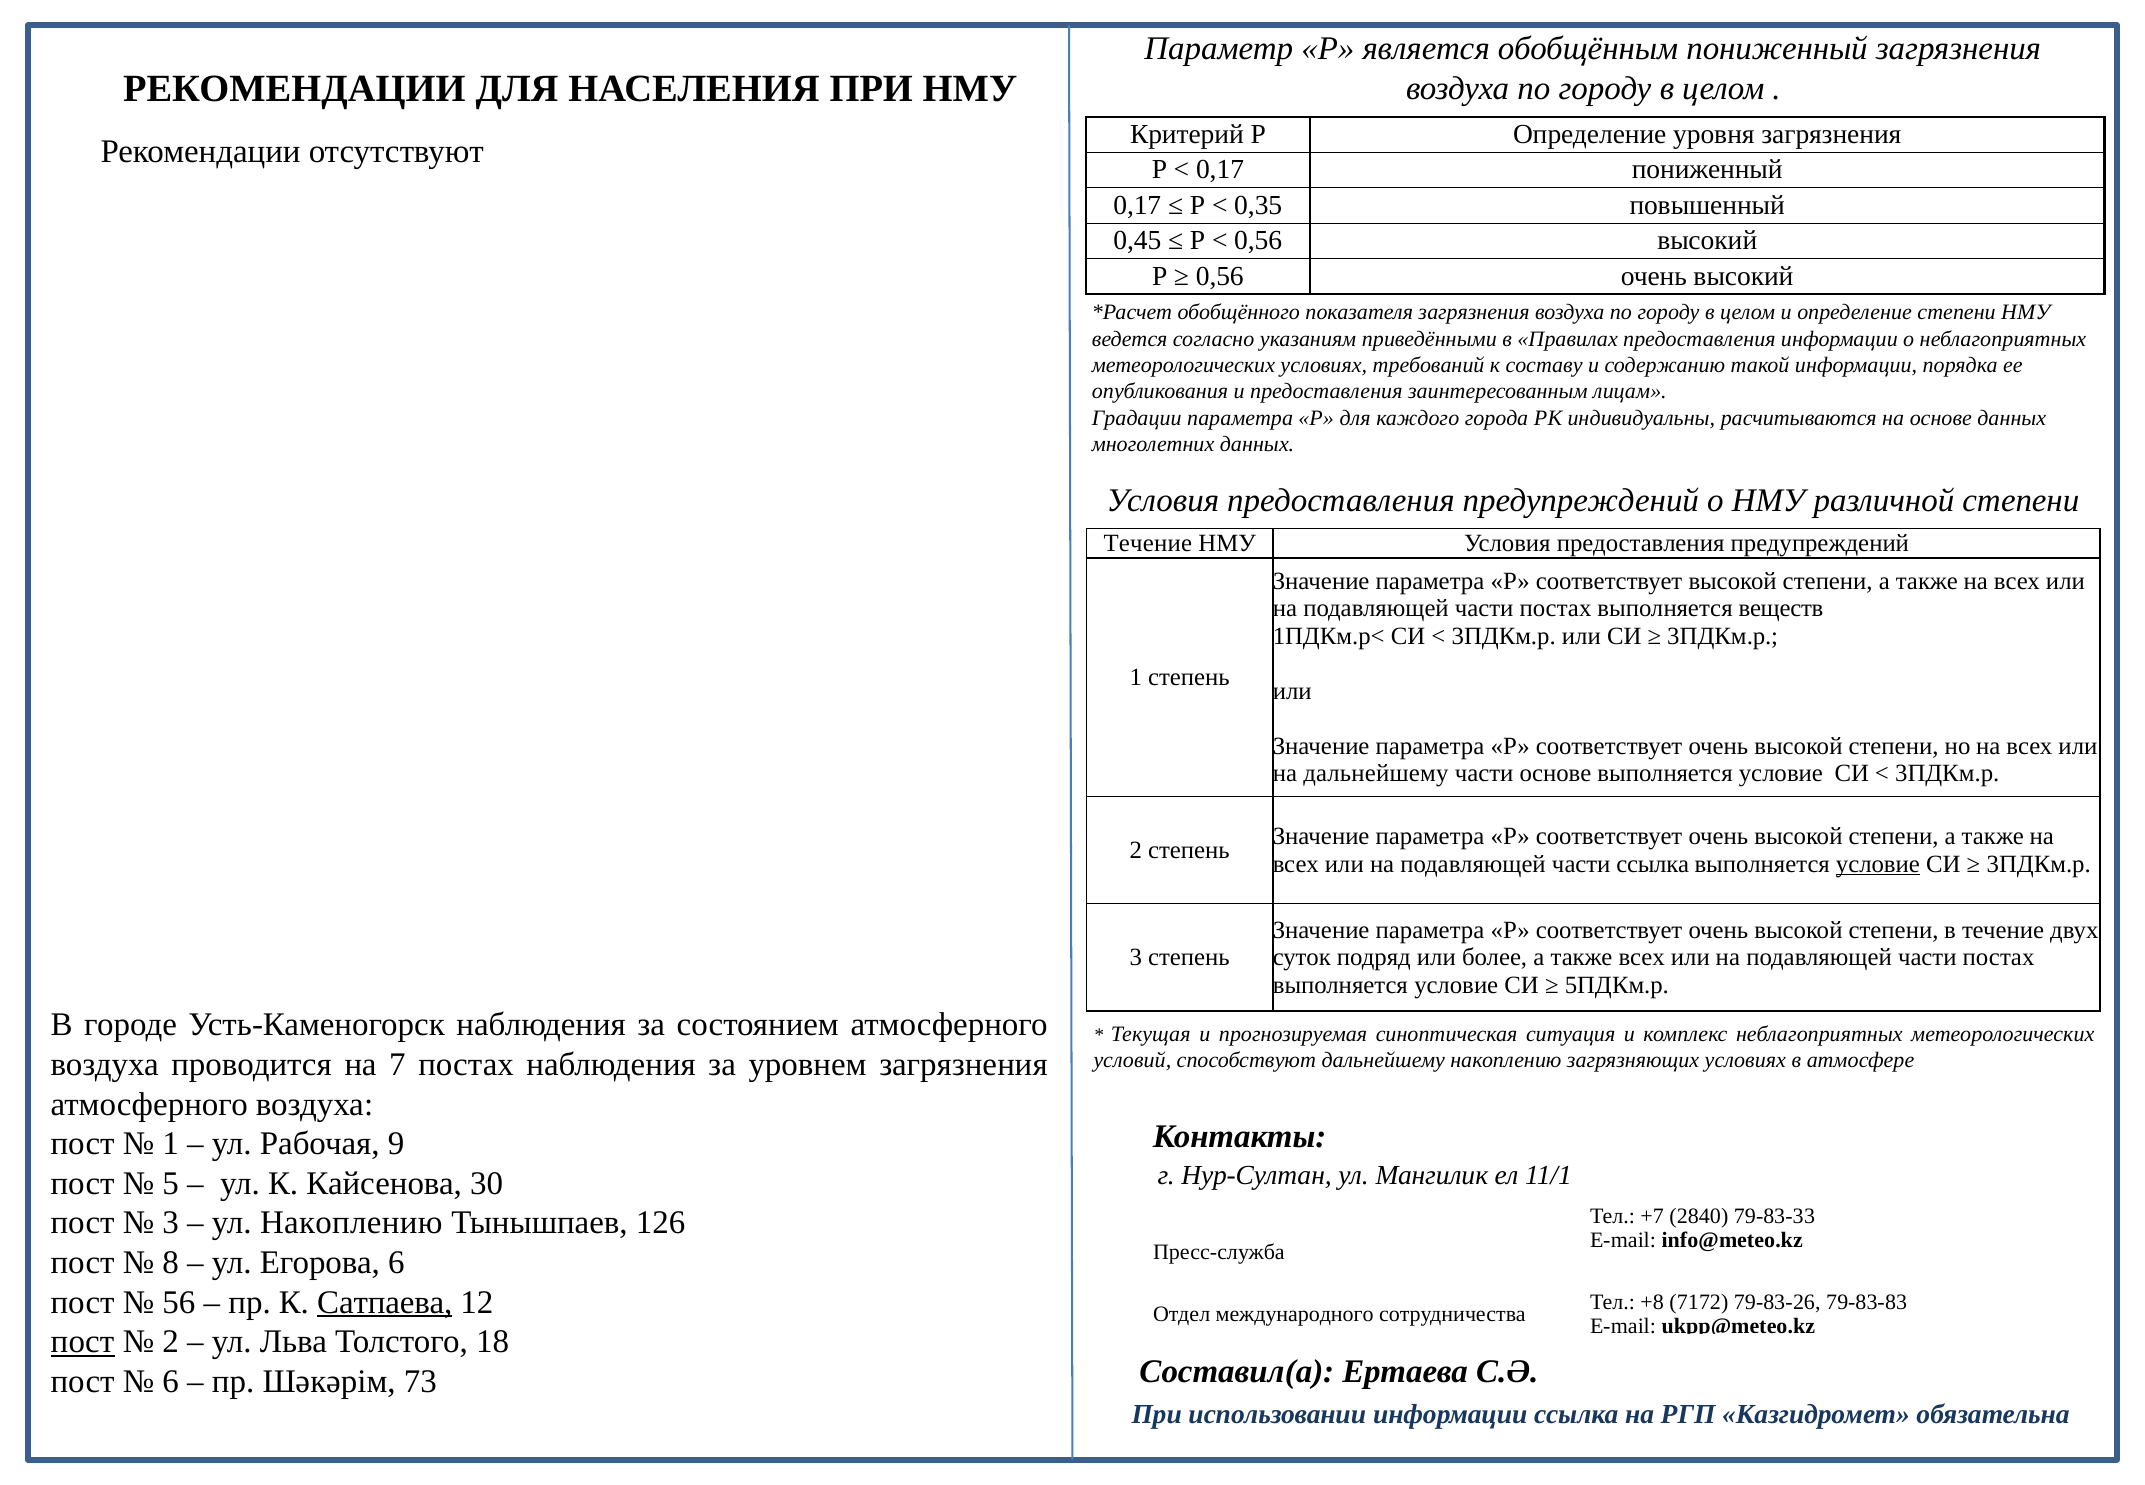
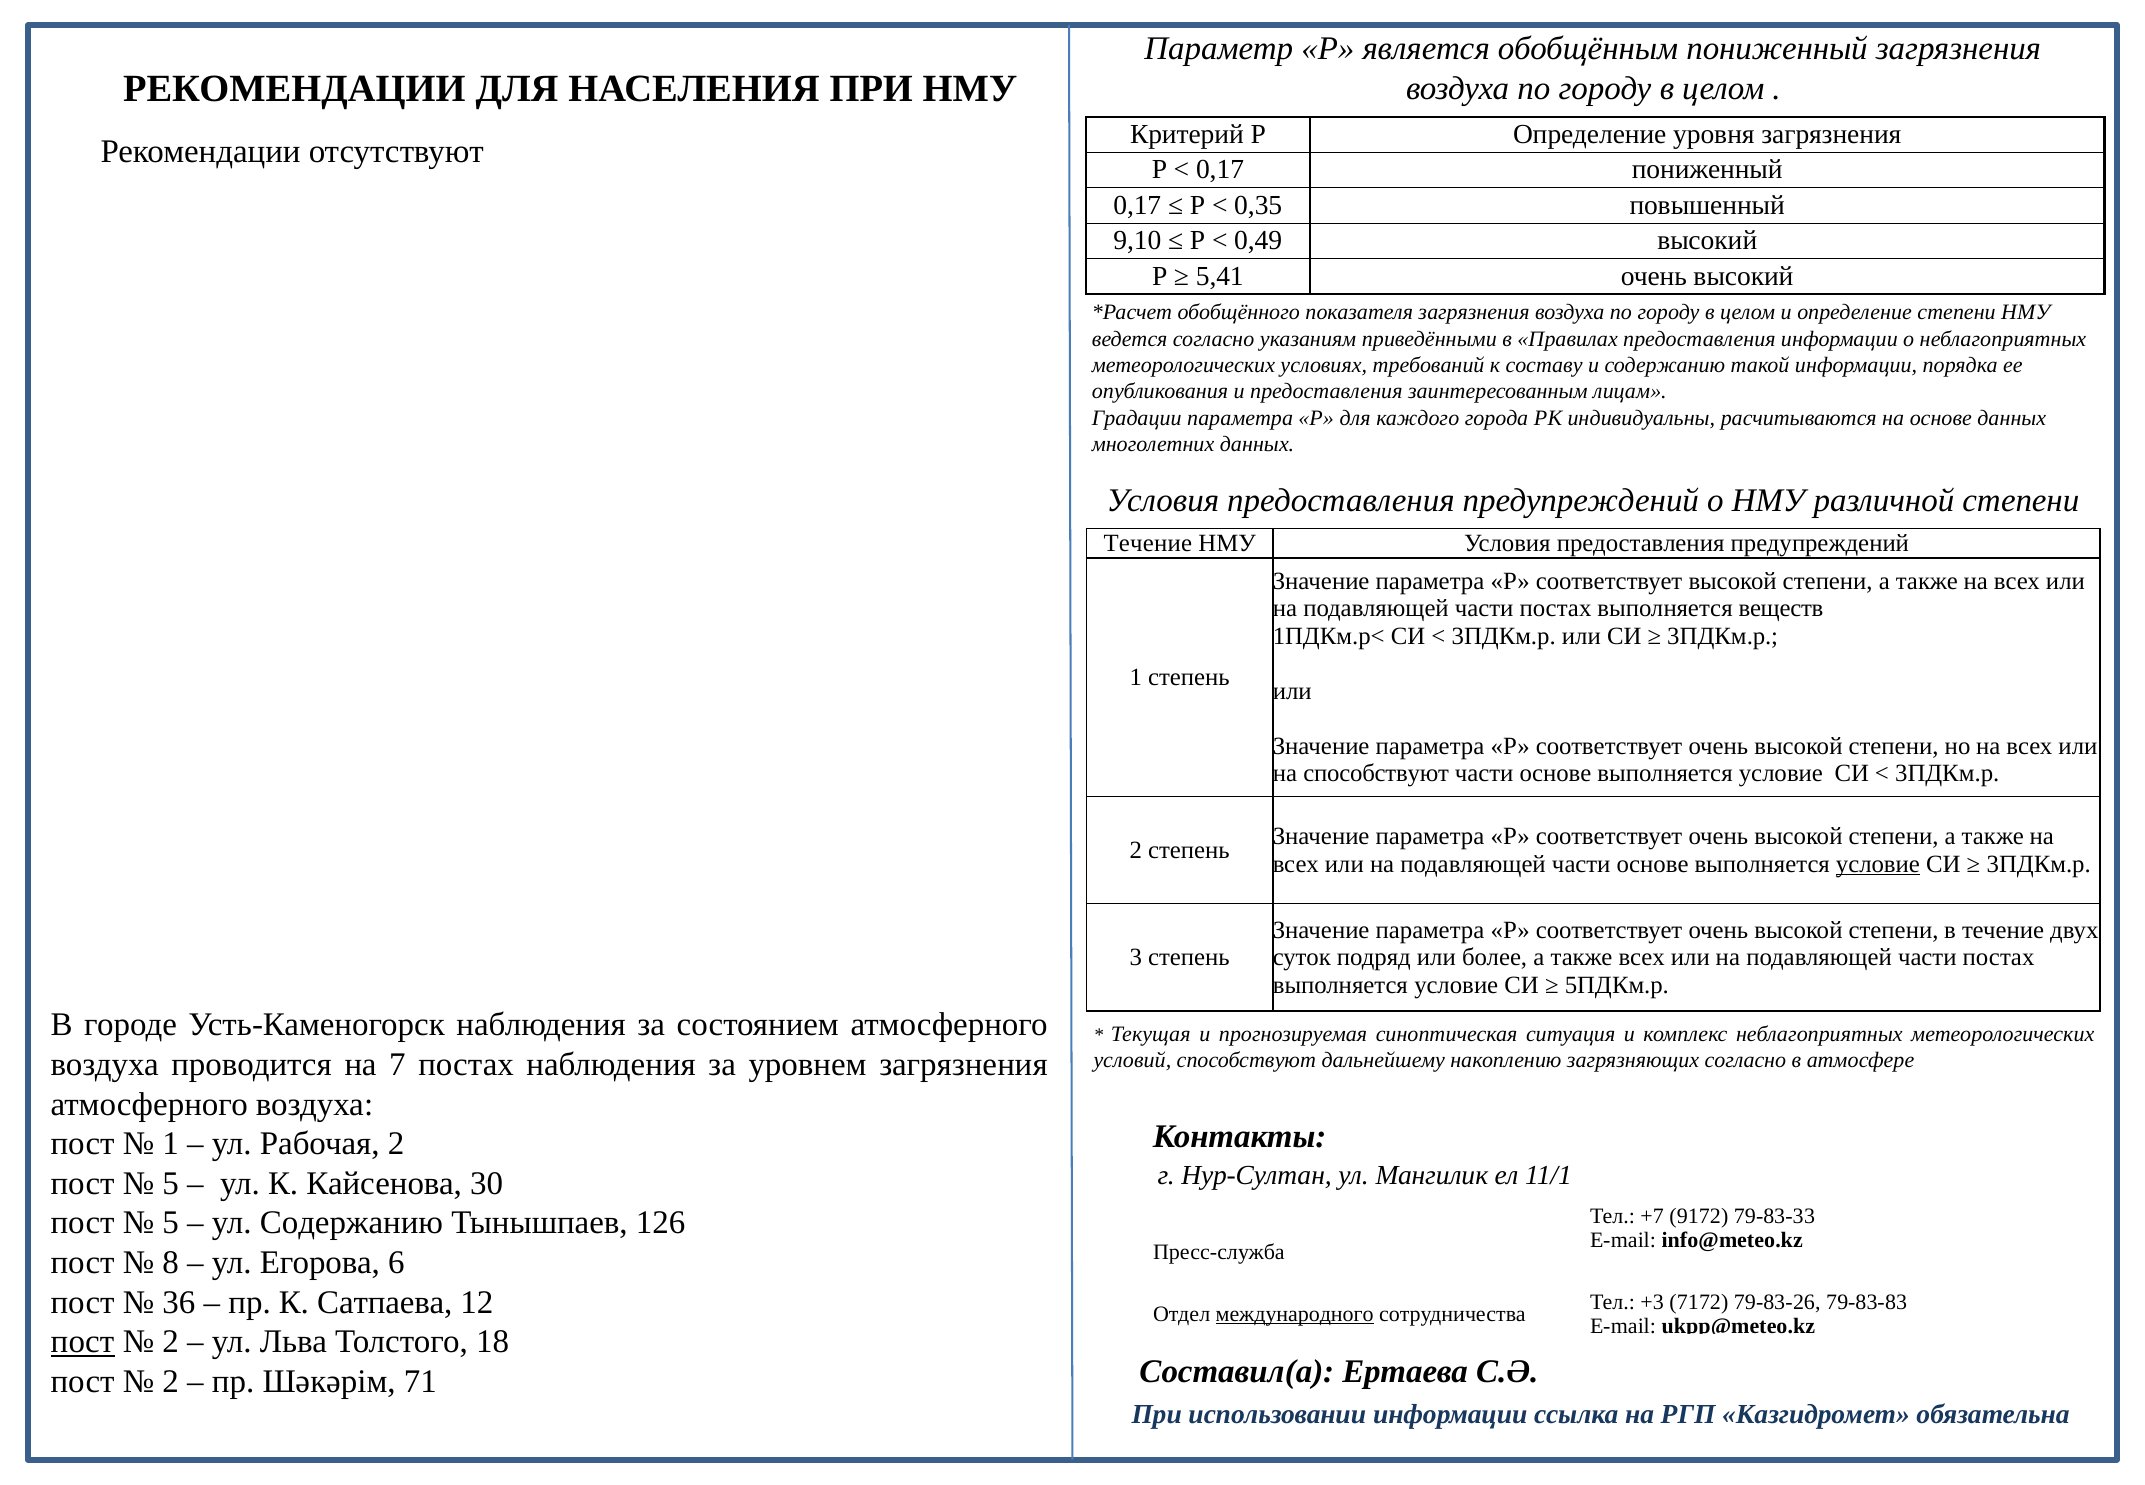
0,45: 0,45 -> 9,10
0,56 at (1258, 241): 0,56 -> 0,49
0,56 at (1220, 276): 0,56 -> 5,41
на дальнейшему: дальнейшему -> способствуют
подавляющей части ссылка: ссылка -> основе
загрязняющих условиях: условиях -> согласно
Рабочая 9: 9 -> 2
2840: 2840 -> 9172
3 at (171, 1223): 3 -> 5
ул Накоплению: Накоплению -> Содержанию
56: 56 -> 36
Сатпаева underline: present -> none
+8: +8 -> +3
международного underline: none -> present
6 at (171, 1381): 6 -> 2
73: 73 -> 71
